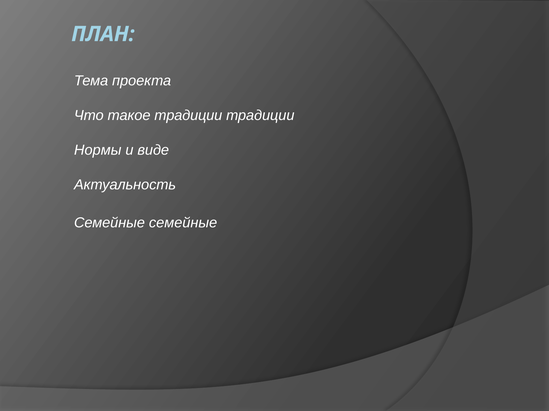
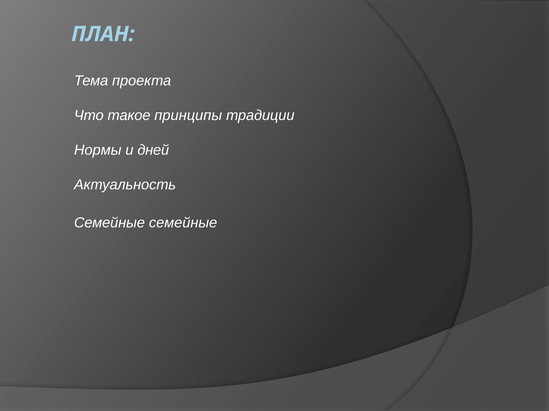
такое традиции: традиции -> принципы
виде: виде -> дней
